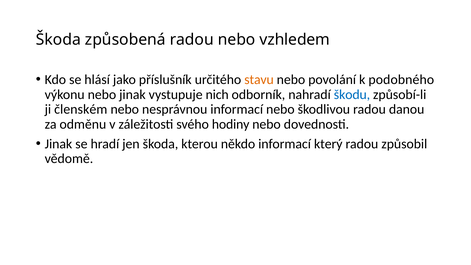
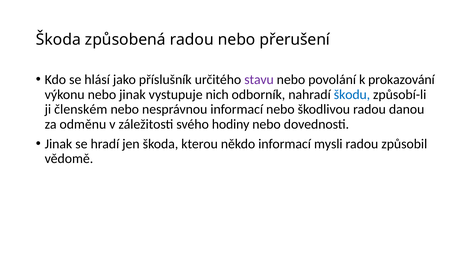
vzhledem: vzhledem -> přerušení
stavu colour: orange -> purple
podobného: podobného -> prokazování
který: který -> mysli
